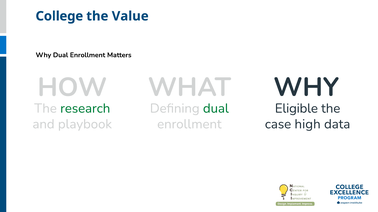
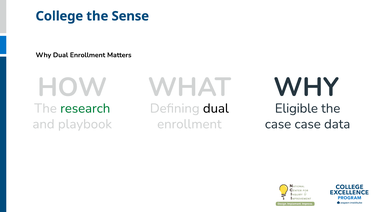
Value: Value -> Sense
dual at (216, 109) colour: green -> black
case high: high -> case
